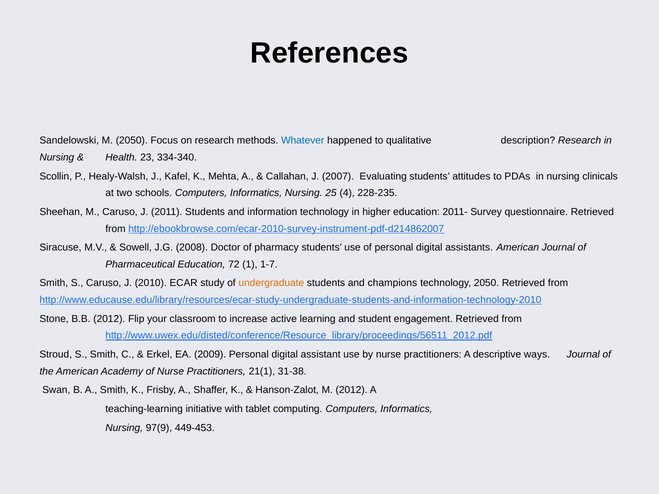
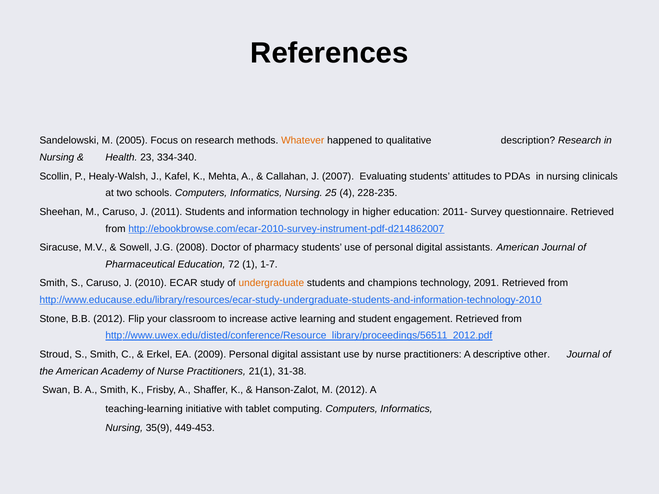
M 2050: 2050 -> 2005
Whatever colour: blue -> orange
technology 2050: 2050 -> 2091
ways: ways -> other
97(9: 97(9 -> 35(9
